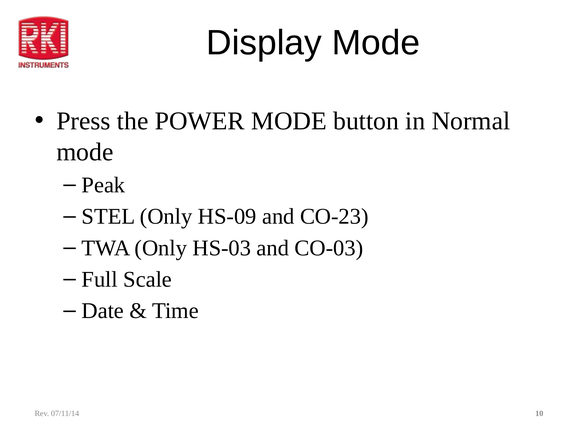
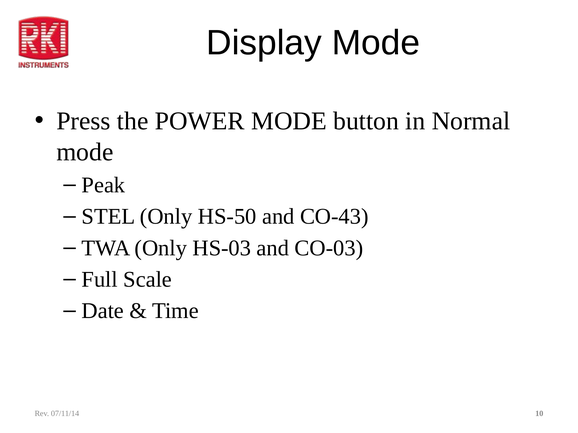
HS-09: HS-09 -> HS-50
CO-23: CO-23 -> CO-43
